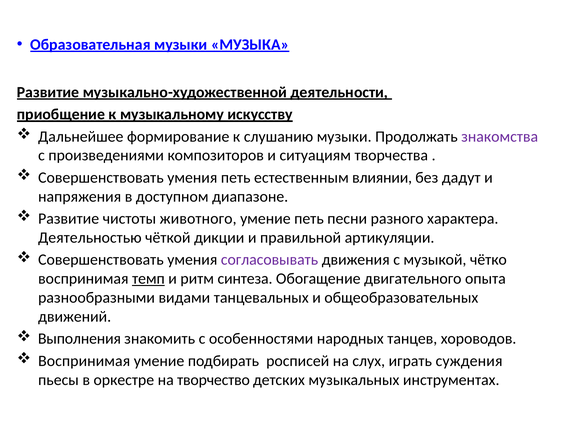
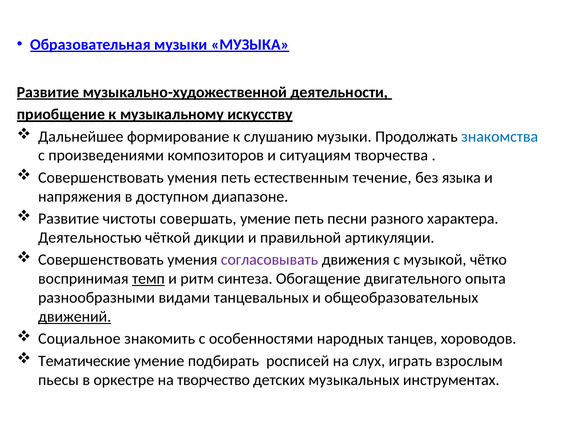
знакомства colour: purple -> blue
влиянии: влиянии -> течение
дадут: дадут -> языка
животного: животного -> совершать
движений underline: none -> present
Выполнения: Выполнения -> Социальное
Воспринимая at (84, 361): Воспринимая -> Тематические
суждения: суждения -> взрослым
